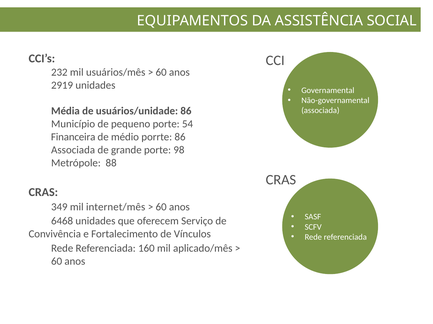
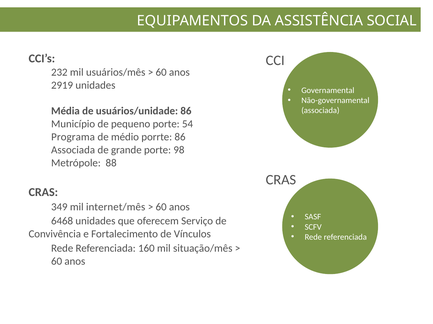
Financeira: Financeira -> Programa
aplicado/mês: aplicado/mês -> situação/mês
